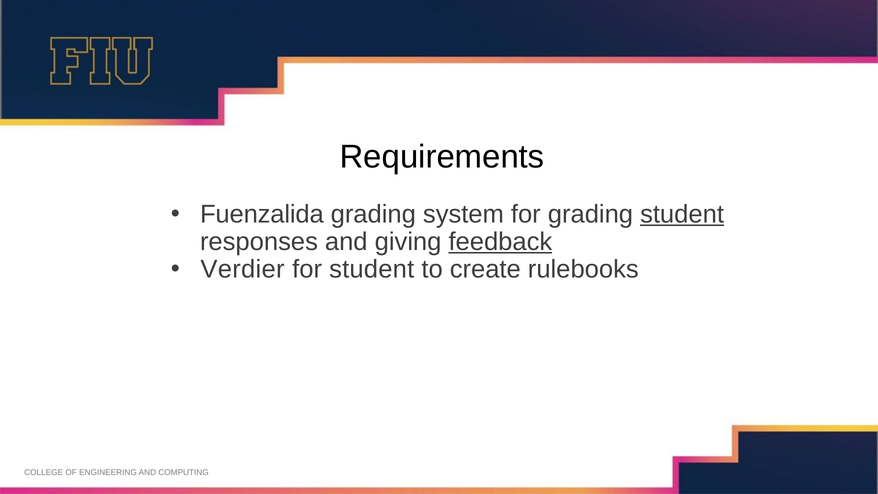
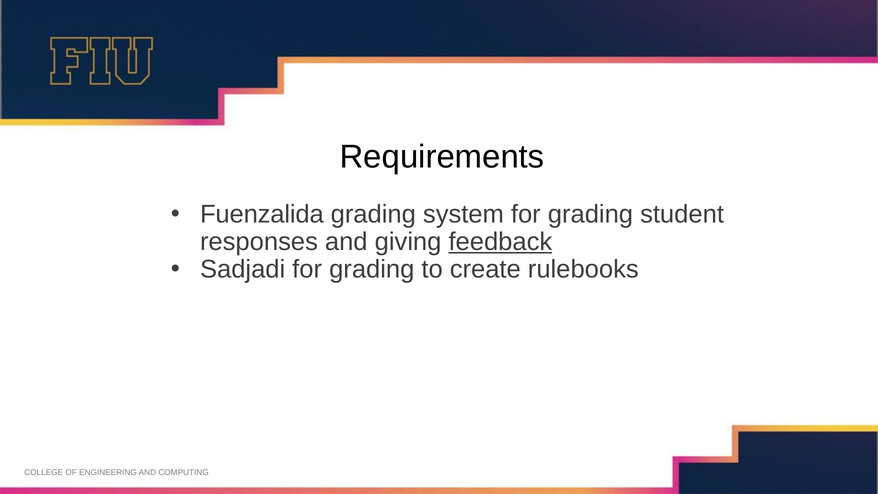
student at (682, 214) underline: present -> none
Verdier: Verdier -> Sadjadi
student at (372, 269): student -> grading
